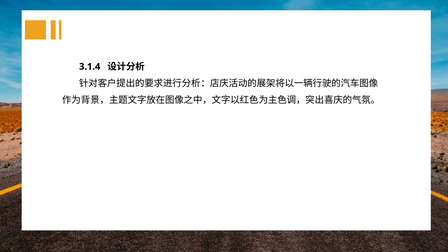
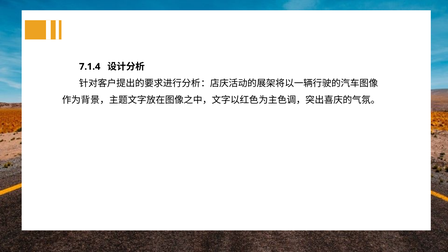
3.1.4: 3.1.4 -> 7.1.4
